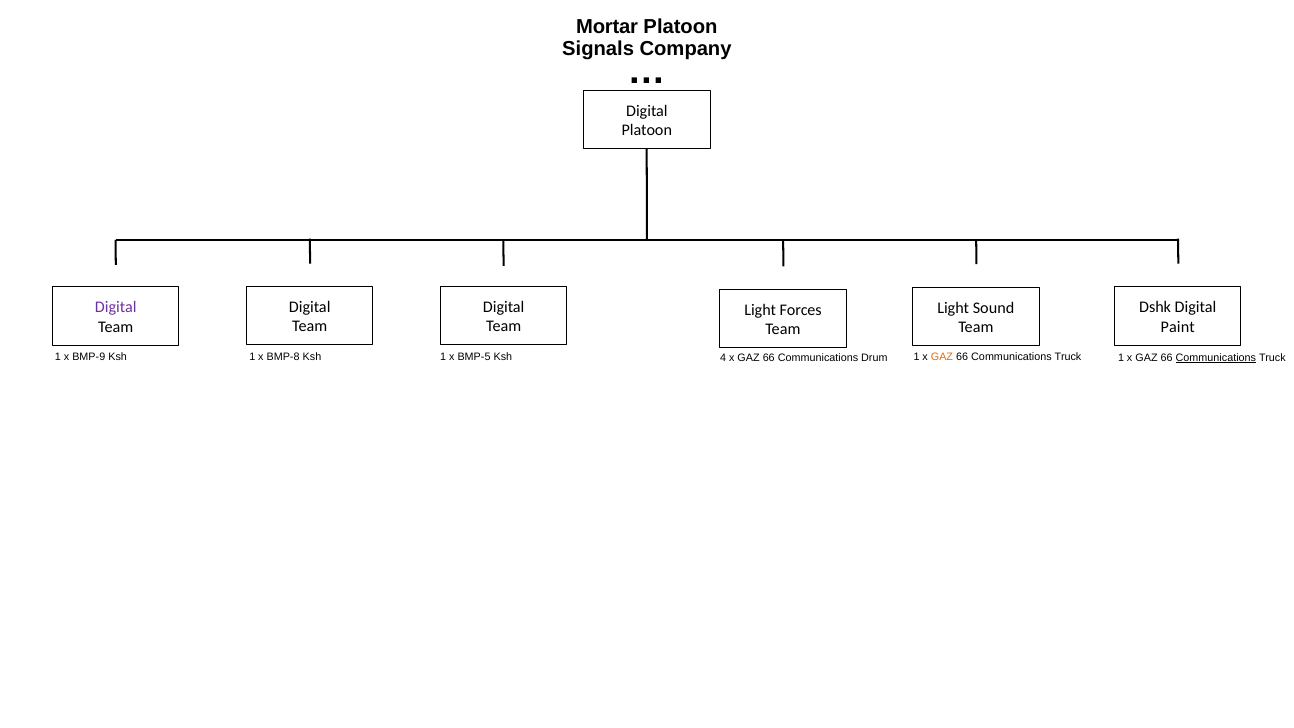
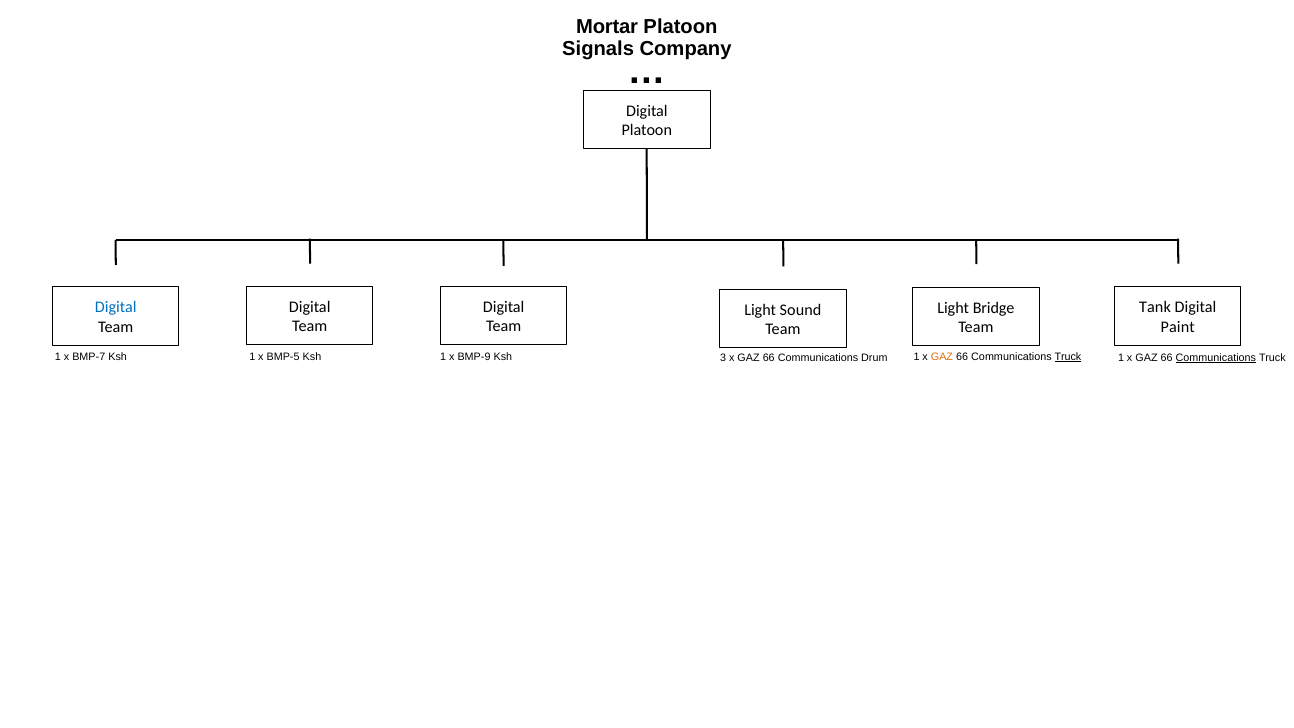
Digital at (116, 307) colour: purple -> blue
Dshk: Dshk -> Tank
Sound: Sound -> Bridge
Forces: Forces -> Sound
BMP-9: BMP-9 -> BMP-7
BMP-8: BMP-8 -> BMP-5
BMP-5: BMP-5 -> BMP-9
4: 4 -> 3
Truck at (1068, 357) underline: none -> present
